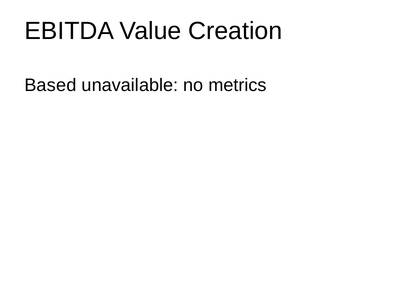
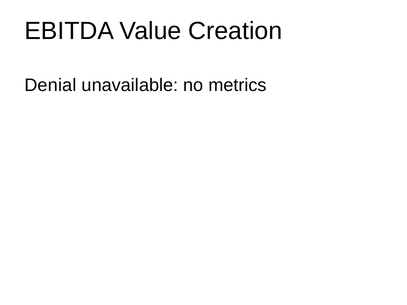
Based: Based -> Denial
